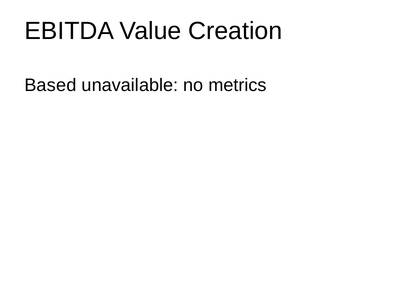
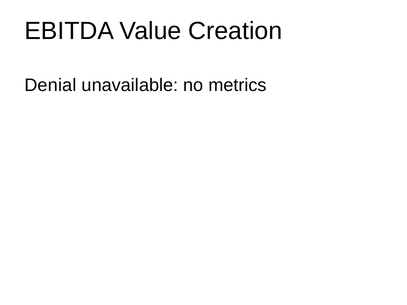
Based: Based -> Denial
